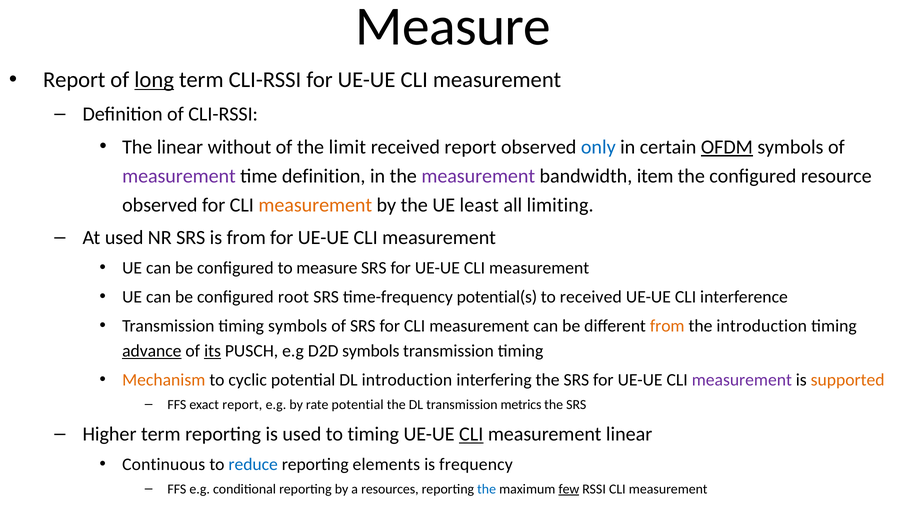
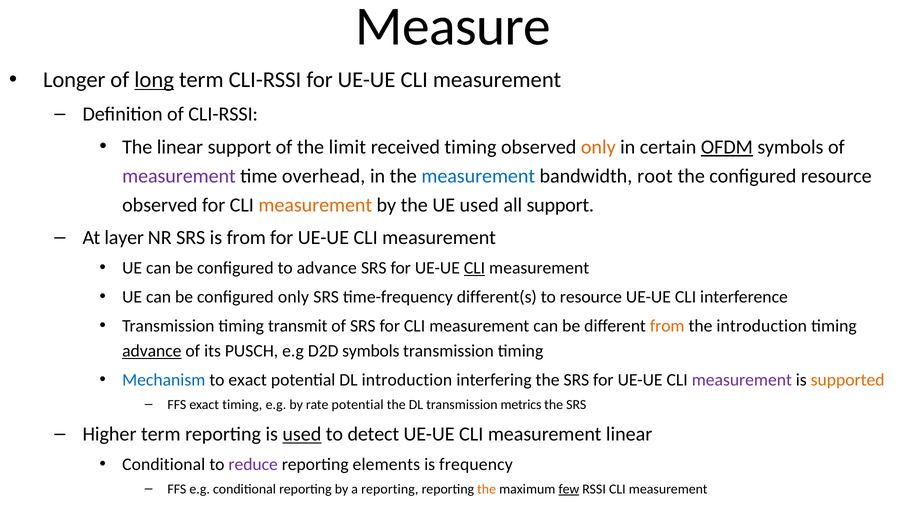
Report at (74, 80): Report -> Longer
linear without: without -> support
received report: report -> timing
only at (598, 147) colour: blue -> orange
time definition: definition -> overhead
measurement at (478, 176) colour: purple -> blue
item: item -> root
UE least: least -> used
all limiting: limiting -> support
At used: used -> layer
to measure: measure -> advance
CLI at (475, 268) underline: none -> present
configured root: root -> only
potential(s: potential(s -> different(s
to received: received -> resource
timing symbols: symbols -> transmit
its underline: present -> none
Mechanism colour: orange -> blue
to cyclic: cyclic -> exact
exact report: report -> timing
used at (302, 434) underline: none -> present
to timing: timing -> detect
CLI at (471, 434) underline: present -> none
Continuous at (164, 464): Continuous -> Conditional
reduce colour: blue -> purple
a resources: resources -> reporting
the at (487, 489) colour: blue -> orange
